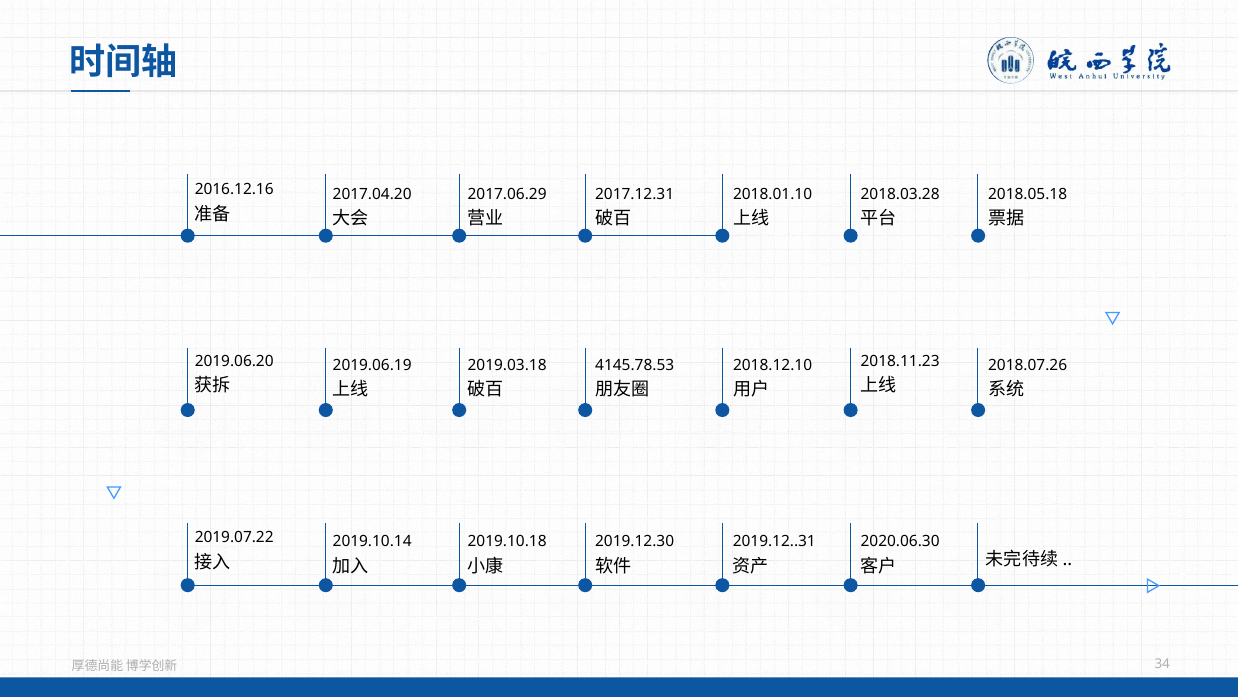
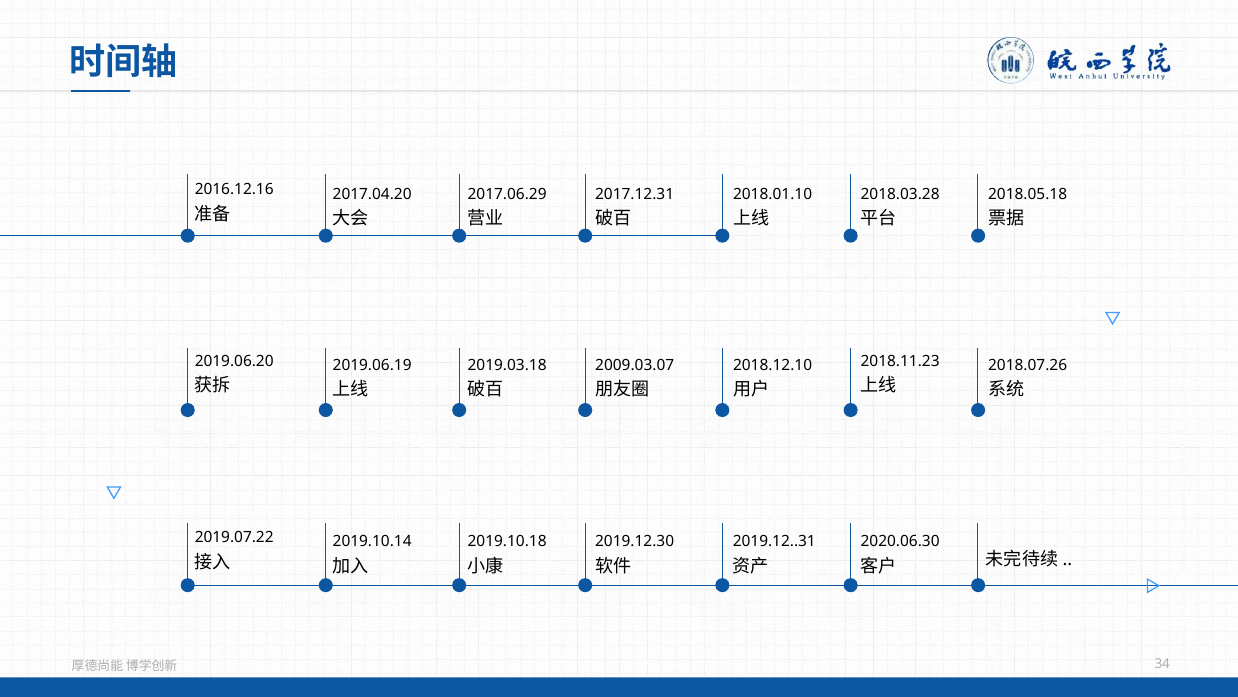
4145.78.53: 4145.78.53 -> 2009.03.07
